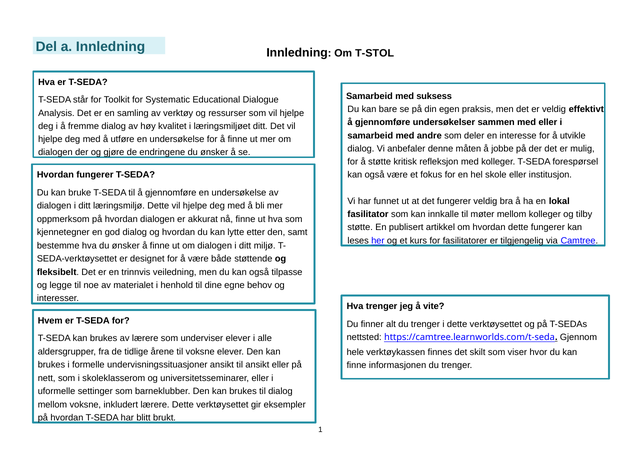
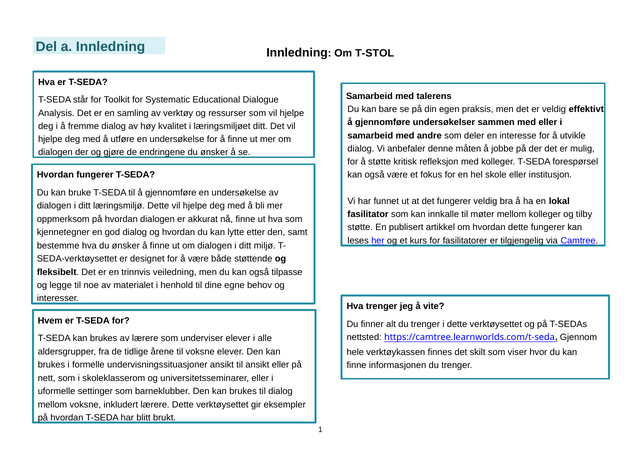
suksess: suksess -> talerens
